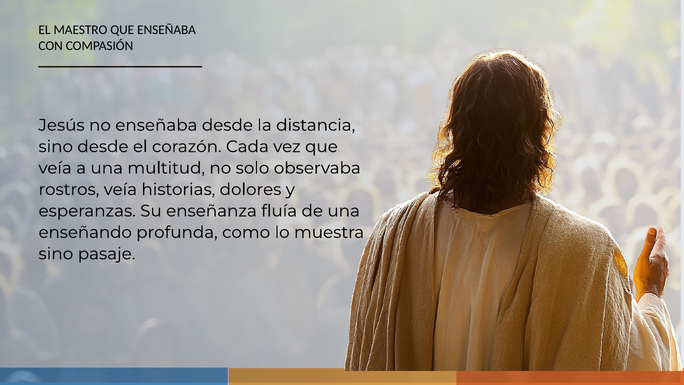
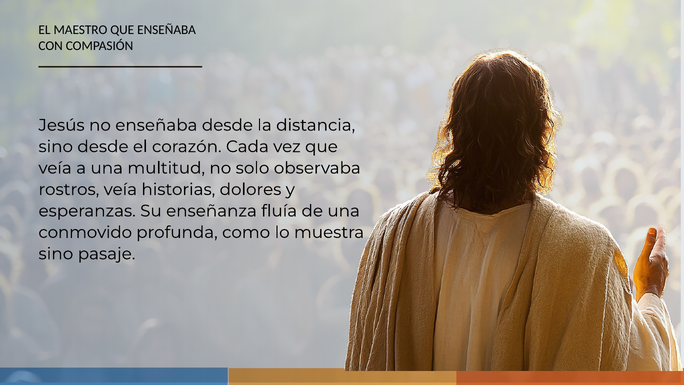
enseñando: enseñando -> conmovido
